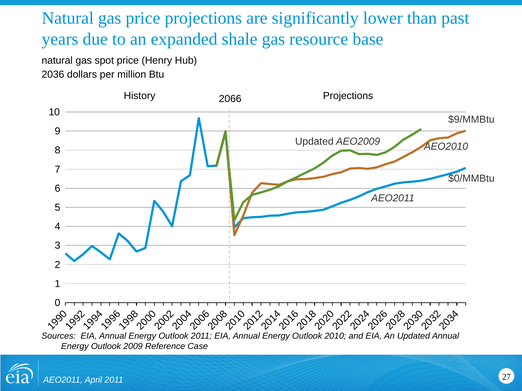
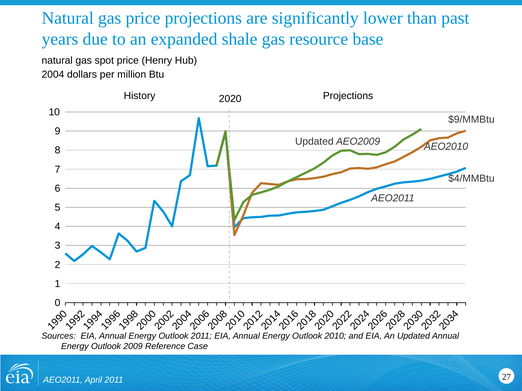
2036: 2036 -> 2004
2066: 2066 -> 2020
$0/MMBtu: $0/MMBtu -> $4/MMBtu
